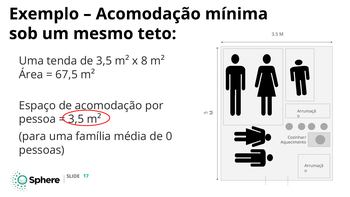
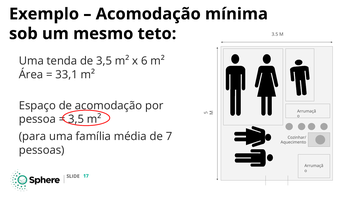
8: 8 -> 6
67,5: 67,5 -> 33,1
0: 0 -> 7
